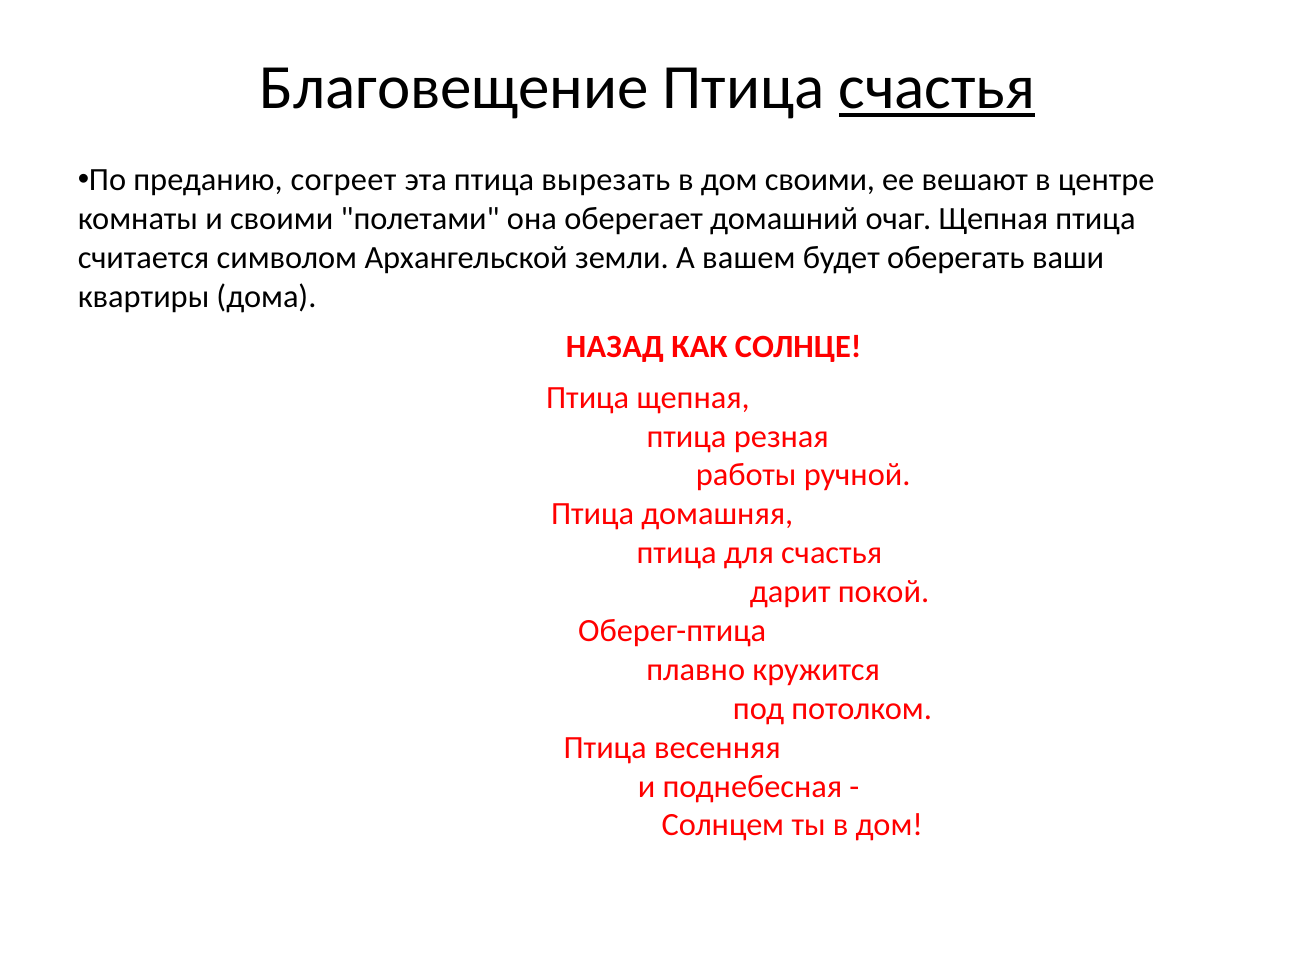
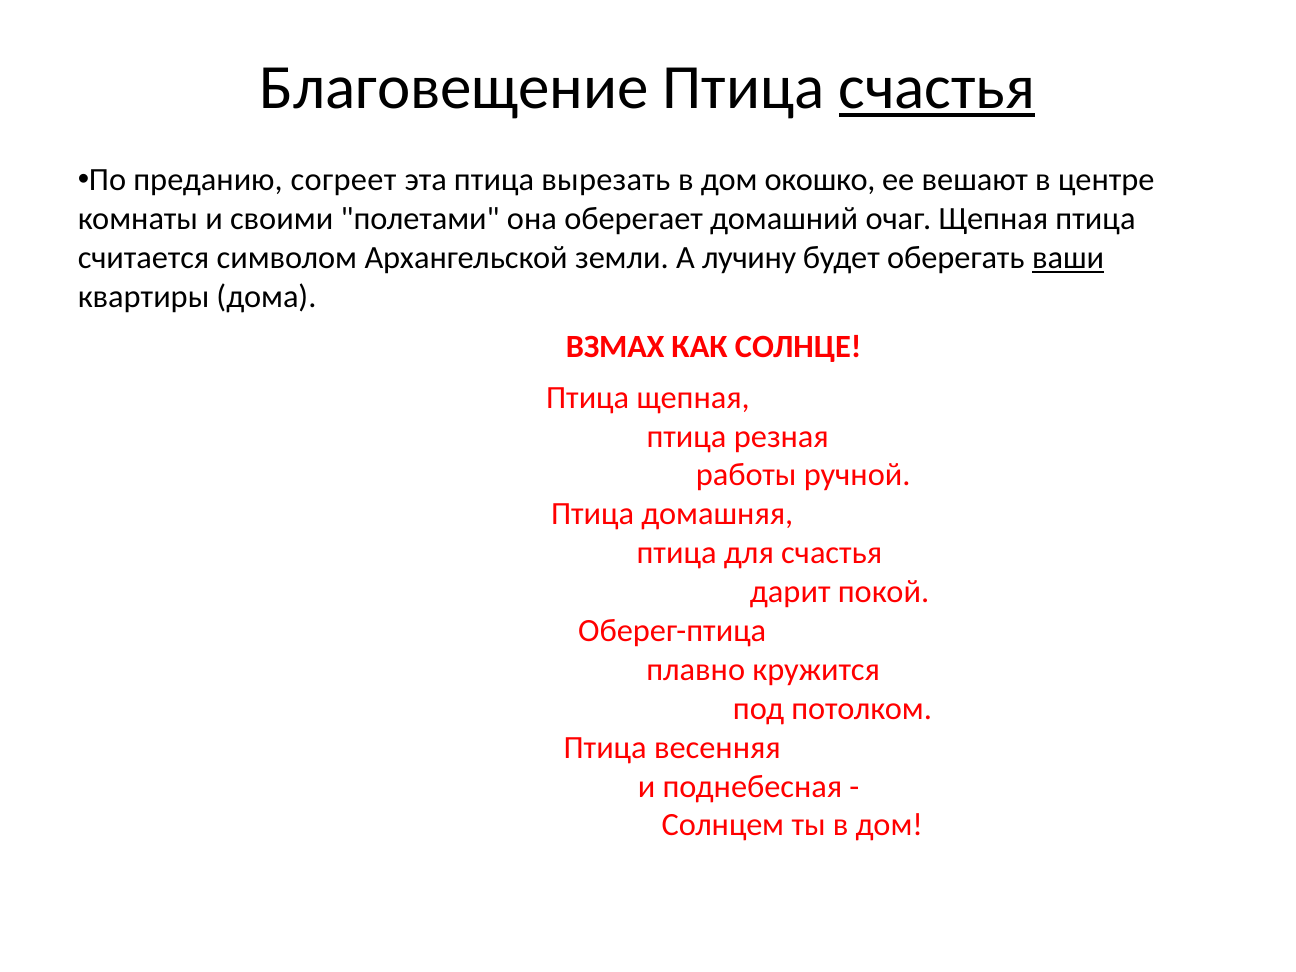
дом своими: своими -> окошко
вашем: вашем -> лучину
ваши underline: none -> present
НАЗАД: НАЗАД -> ВЗМАХ
